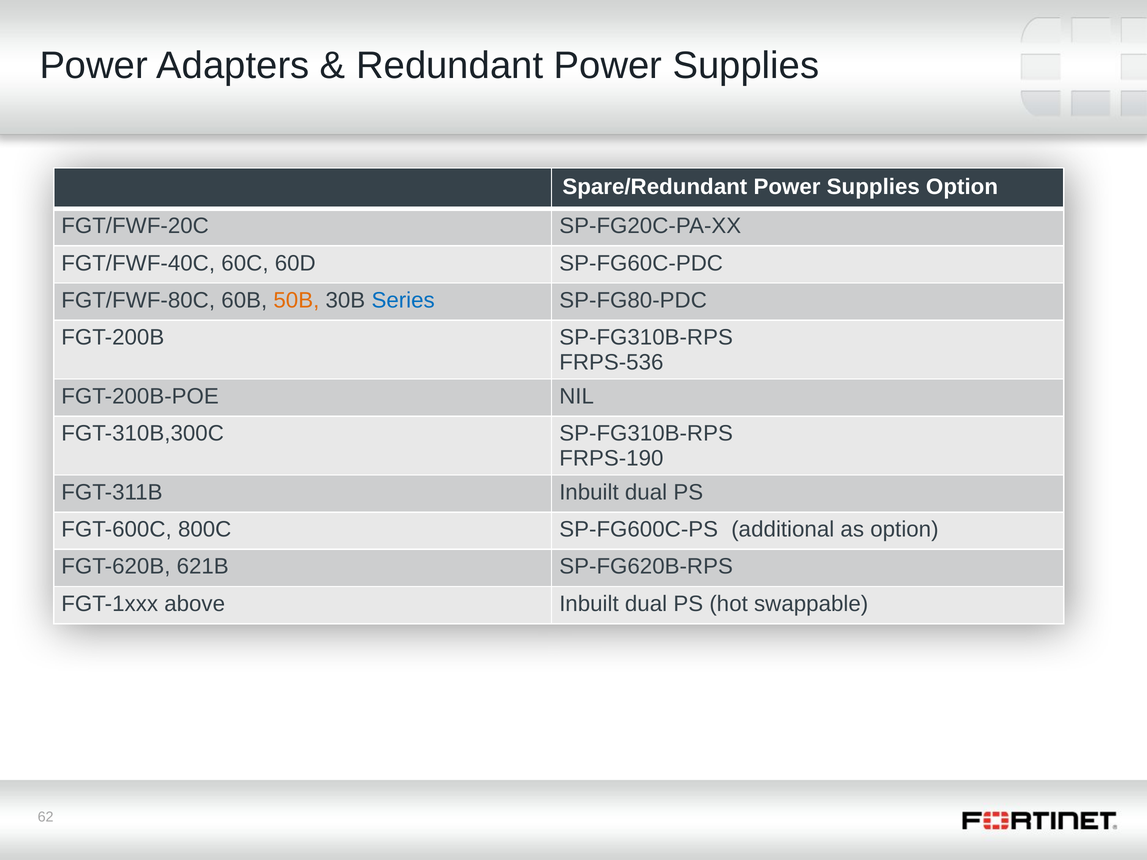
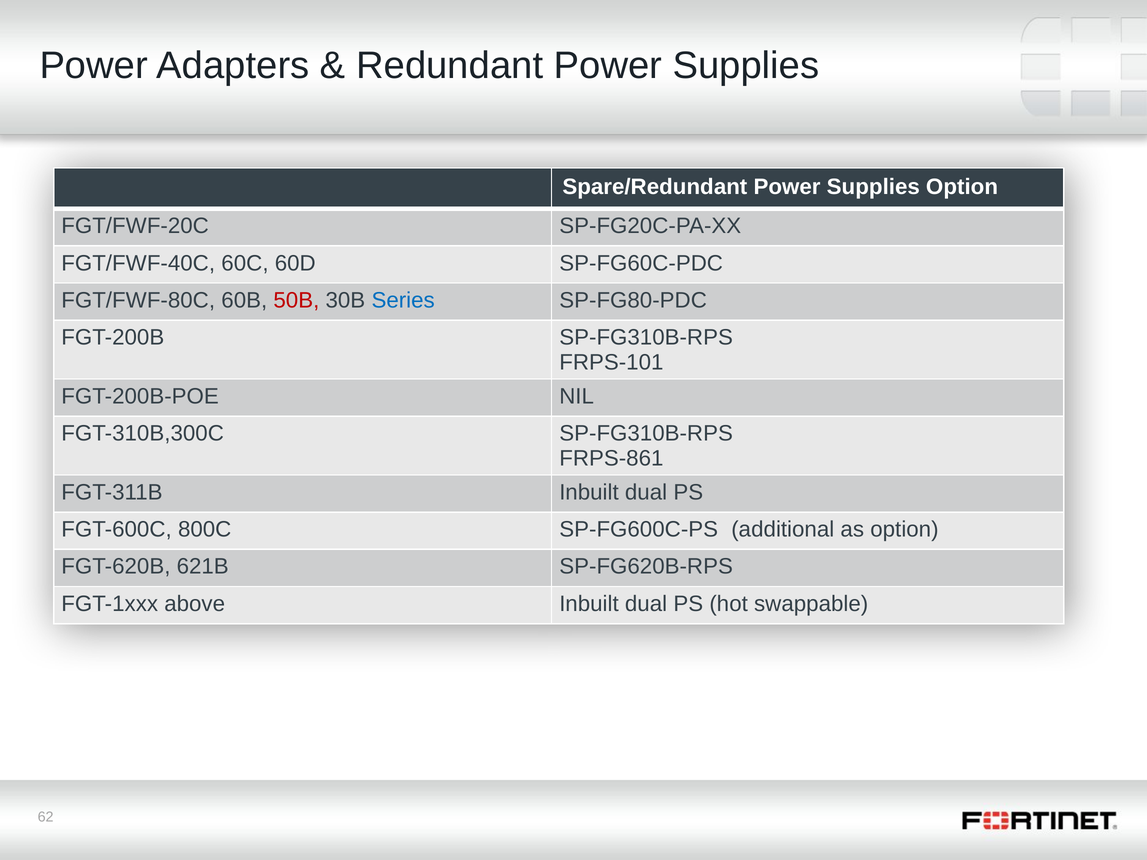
50B colour: orange -> red
FRPS-536: FRPS-536 -> FRPS-101
FRPS-190: FRPS-190 -> FRPS-861
